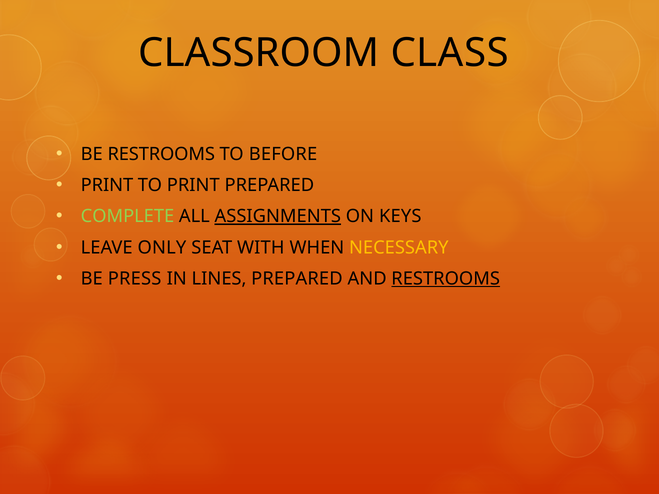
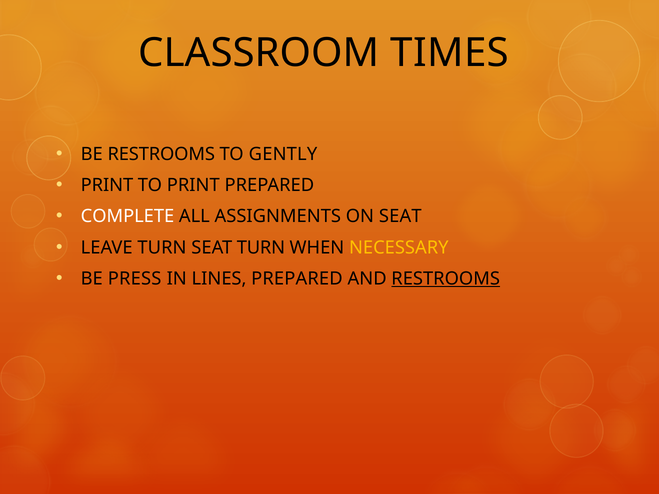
CLASS: CLASS -> TIMES
BEFORE: BEFORE -> GENTLY
COMPLETE colour: light green -> white
ASSIGNMENTS underline: present -> none
ON KEYS: KEYS -> SEAT
LEAVE ONLY: ONLY -> TURN
SEAT WITH: WITH -> TURN
